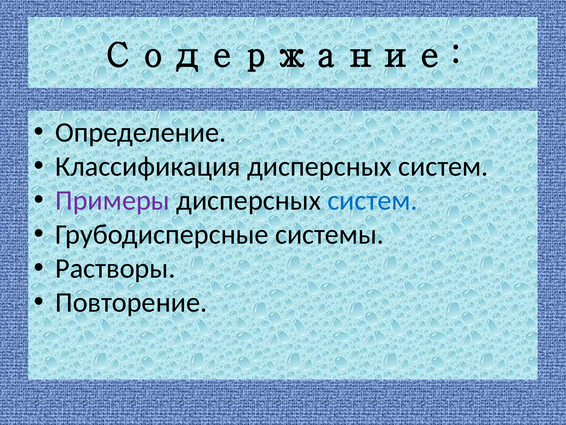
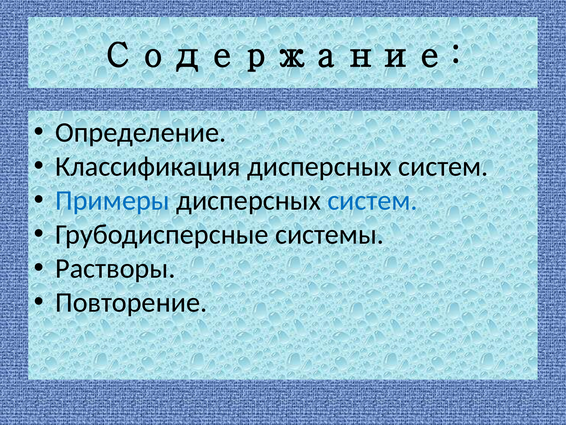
Примеры colour: purple -> blue
